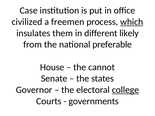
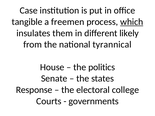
civilized: civilized -> tangible
preferable: preferable -> tyrannical
cannot: cannot -> politics
Governor: Governor -> Response
college underline: present -> none
